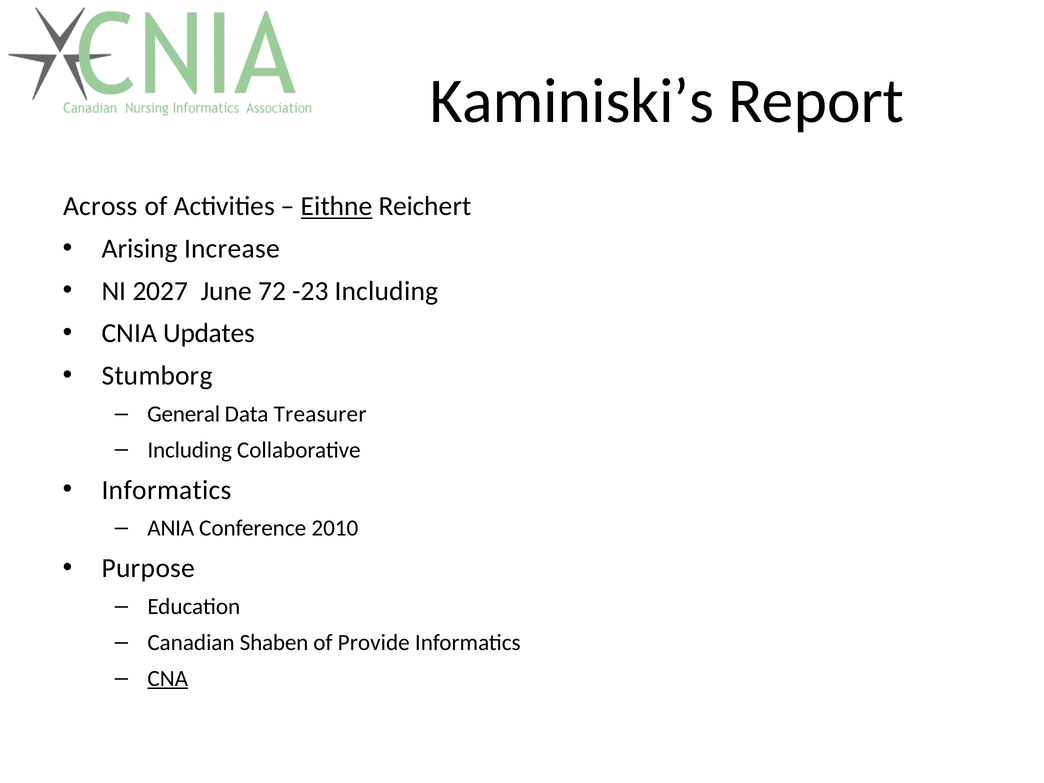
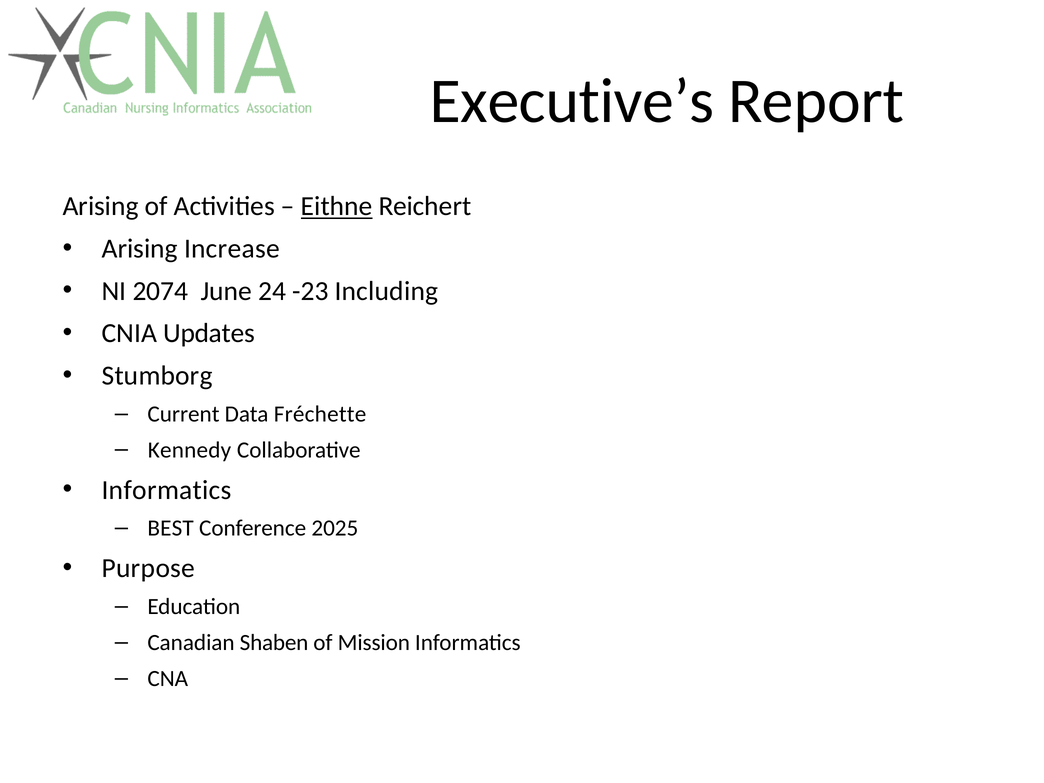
Kaminiski’s: Kaminiski’s -> Executive’s
Across at (100, 206): Across -> Arising
2027: 2027 -> 2074
72: 72 -> 24
General: General -> Current
Treasurer: Treasurer -> Fréchette
Including at (190, 450): Including -> Kennedy
ANIA: ANIA -> BEST
2010: 2010 -> 2025
Provide: Provide -> Mission
CNA underline: present -> none
